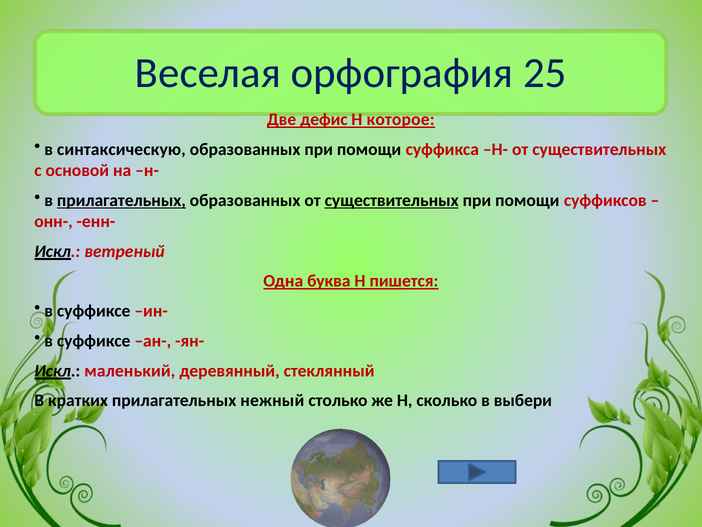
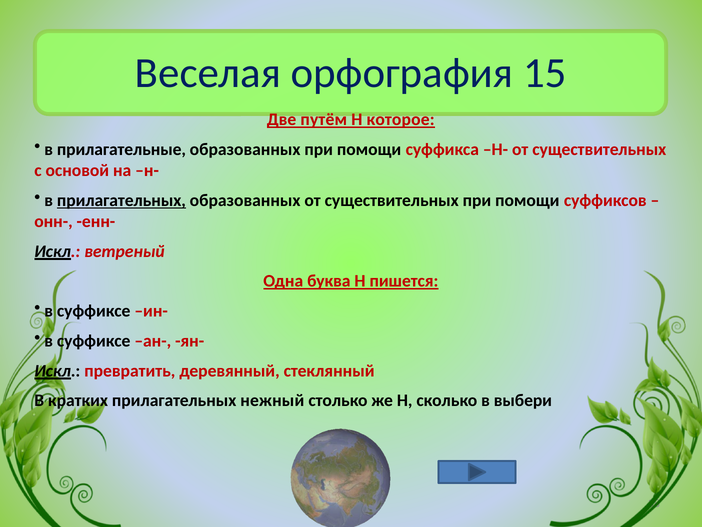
25: 25 -> 15
дефис: дефис -> путём
синтаксическую: синтаксическую -> прилагательные
существительных at (392, 200) underline: present -> none
маленький: маленький -> превратить
